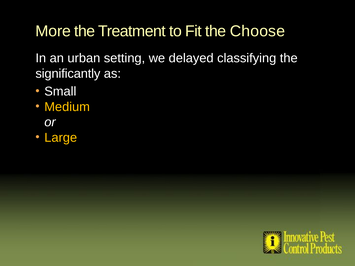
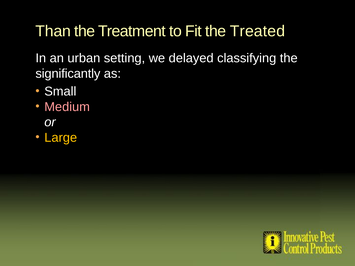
More: More -> Than
Choose: Choose -> Treated
Medium colour: yellow -> pink
